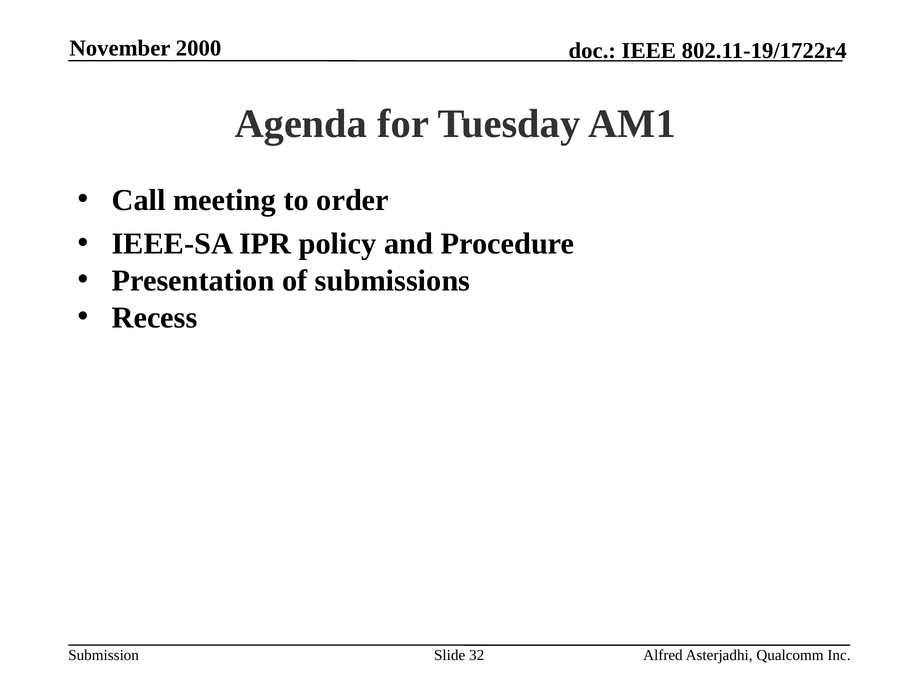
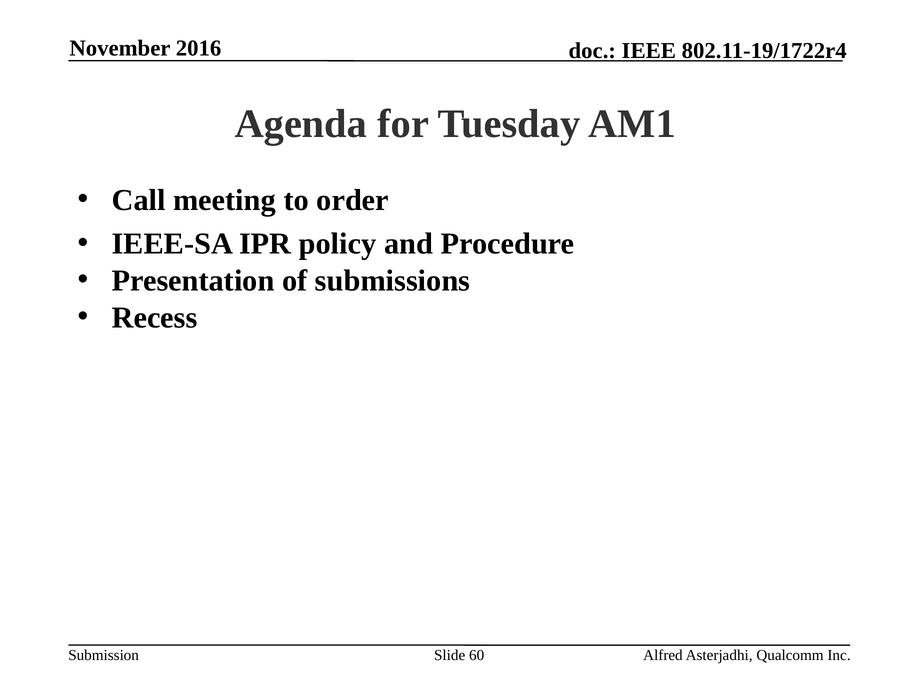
2000: 2000 -> 2016
32: 32 -> 60
